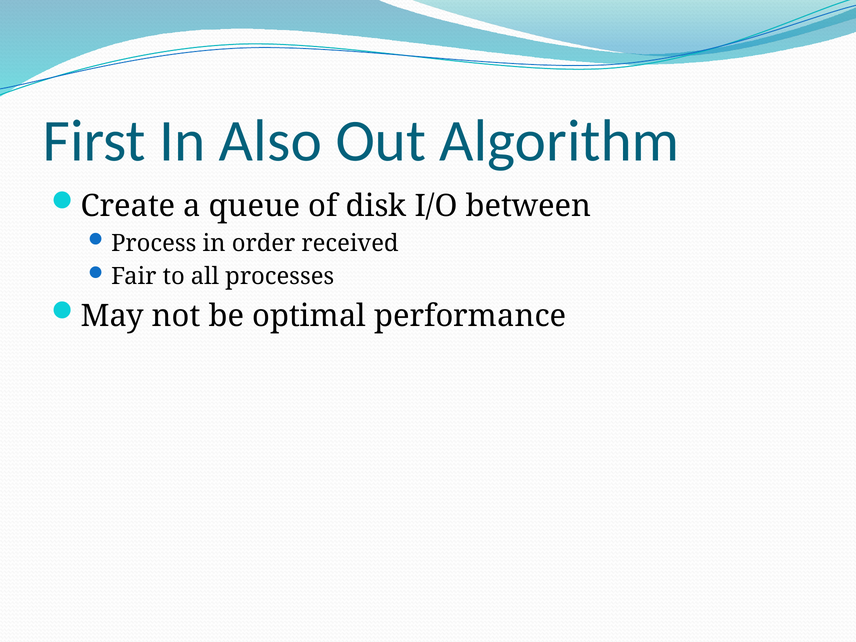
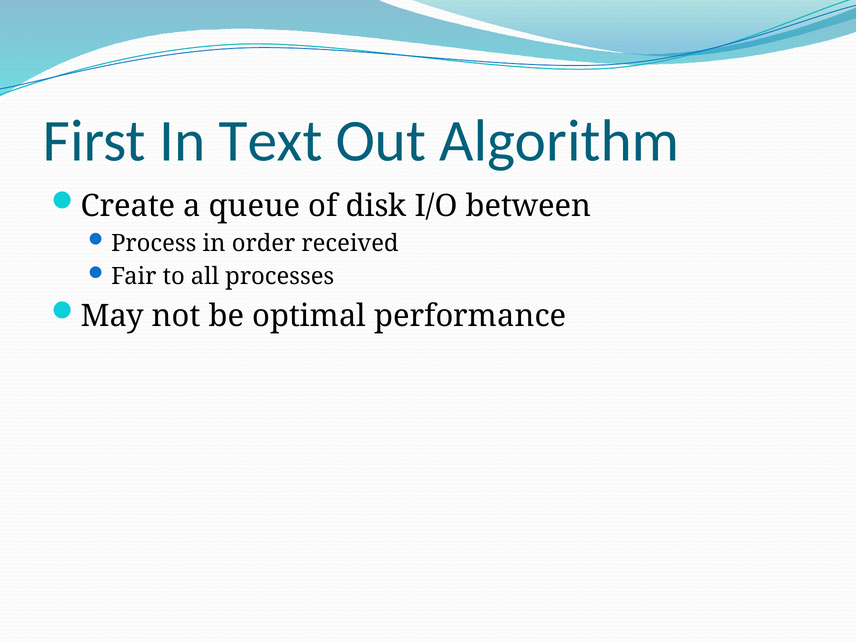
Also: Also -> Text
